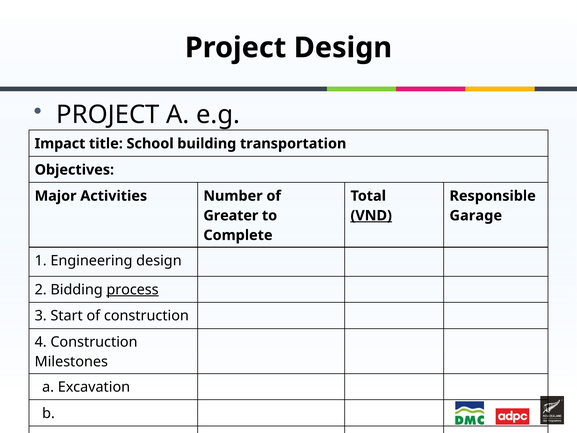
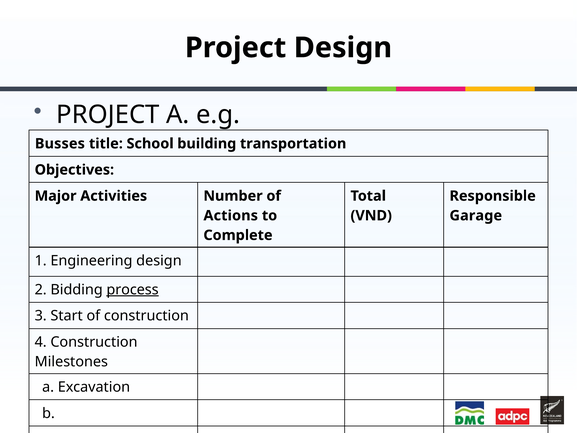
Impact: Impact -> Busses
Greater: Greater -> Actions
VND underline: present -> none
